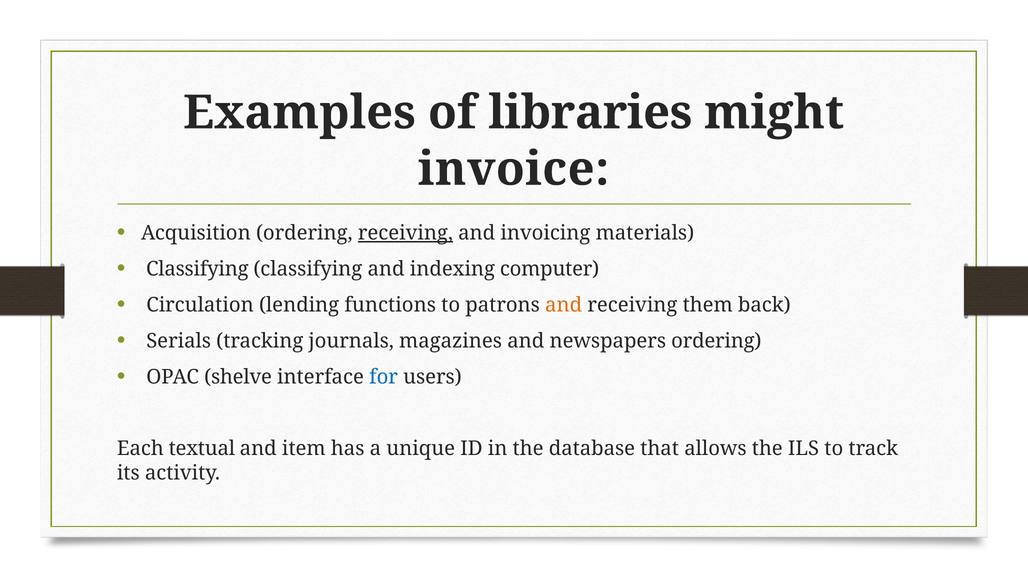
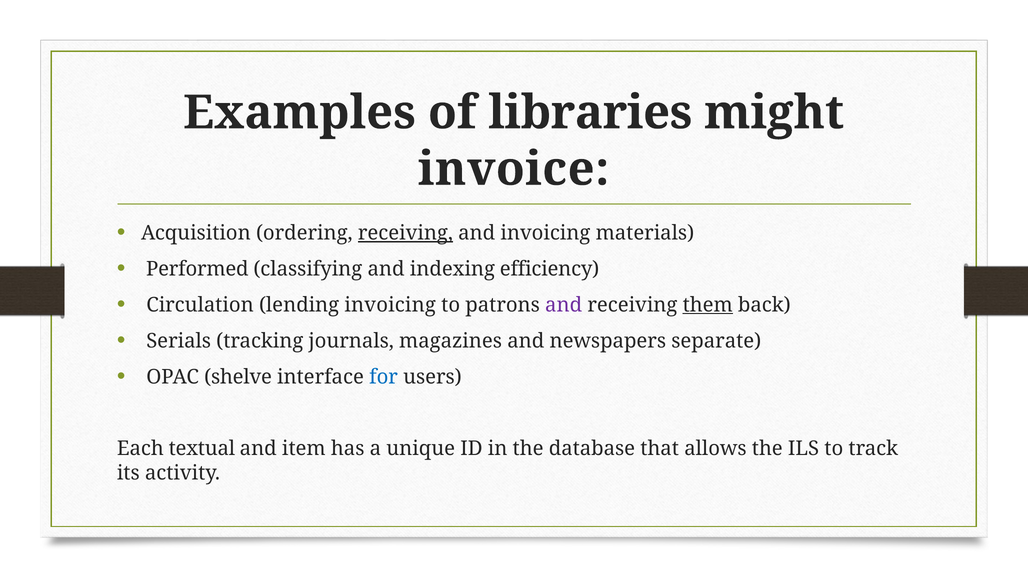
Classifying at (197, 269): Classifying -> Performed
computer: computer -> efficiency
lending functions: functions -> invoicing
and at (564, 305) colour: orange -> purple
them underline: none -> present
newspapers ordering: ordering -> separate
